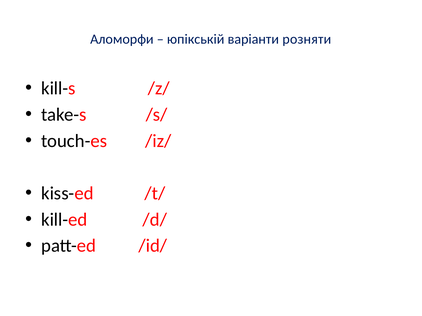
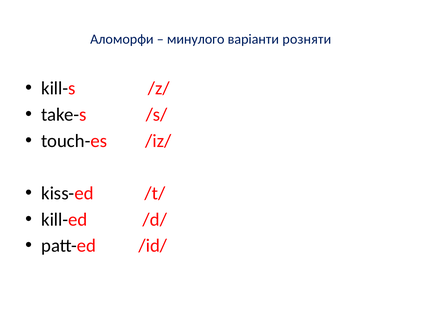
юпікській: юпікській -> минулого
